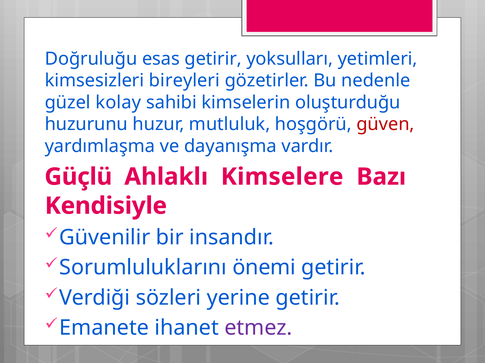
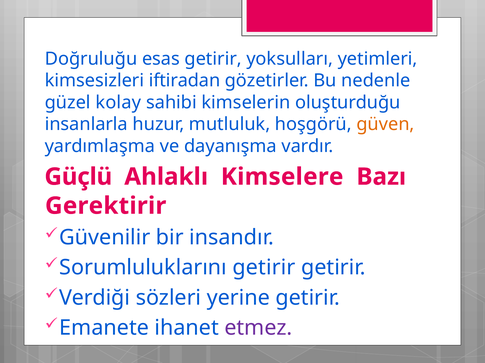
bireyleri: bireyleri -> iftiradan
huzurunu: huzurunu -> insanlarla
güven colour: red -> orange
Kendisiyle: Kendisiyle -> Gerektirir
Sorumluluklarını önemi: önemi -> getirir
